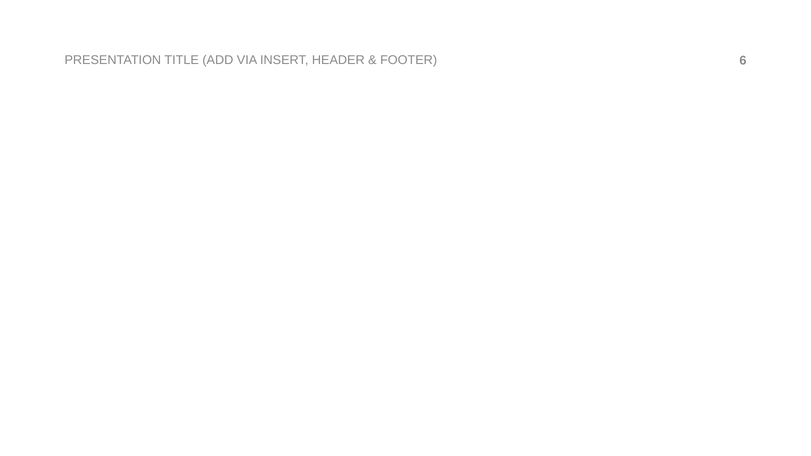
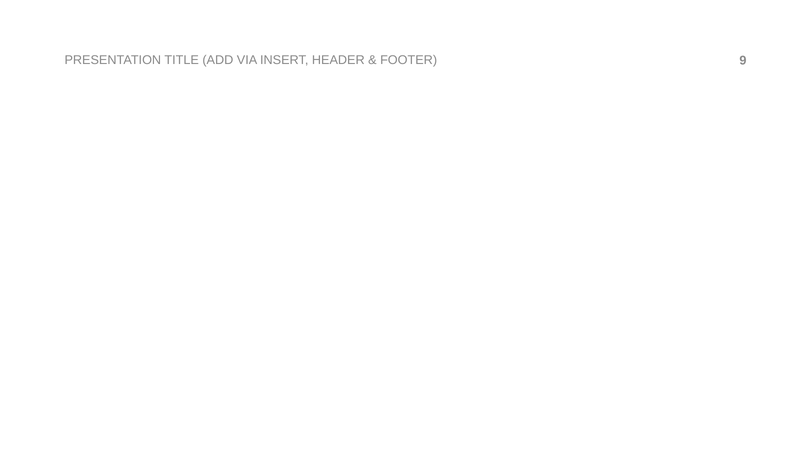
6: 6 -> 9
